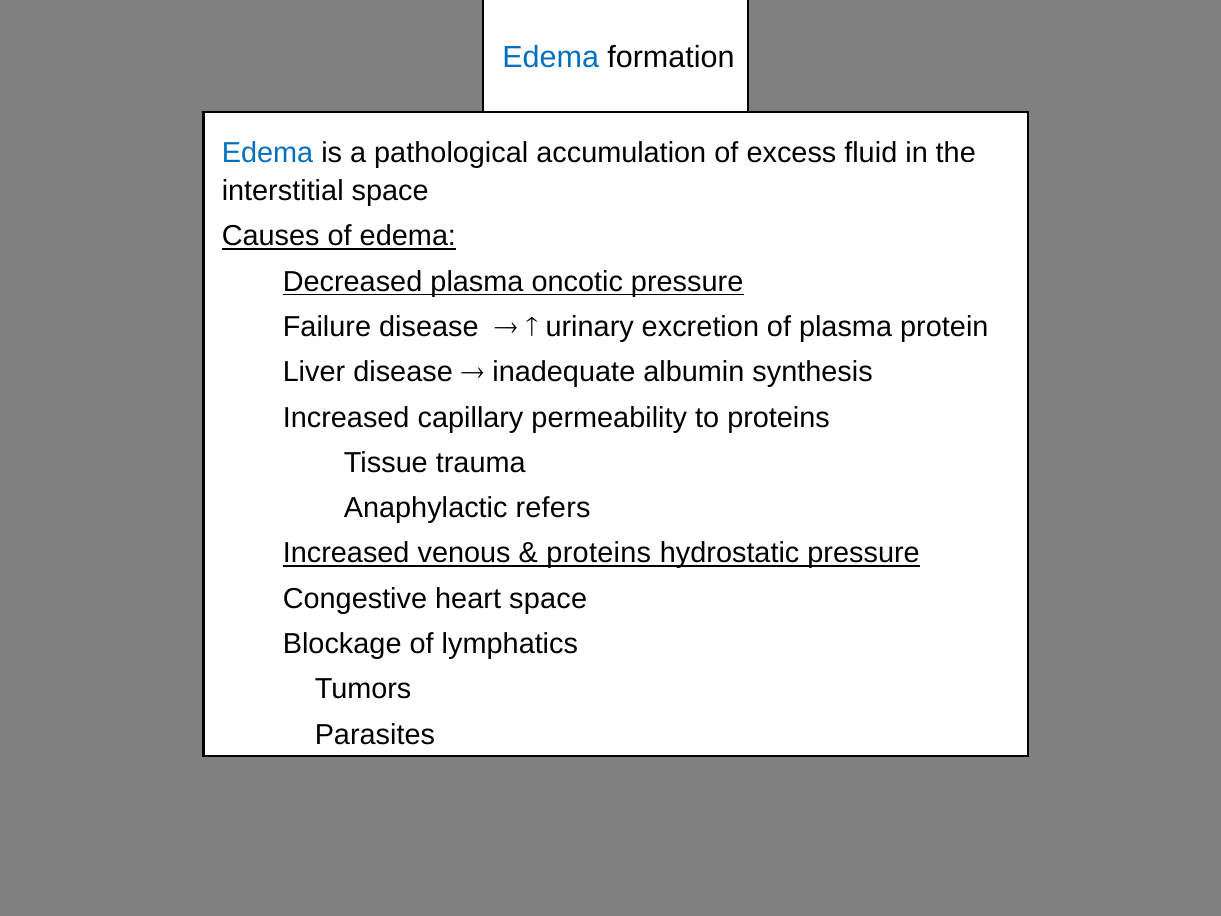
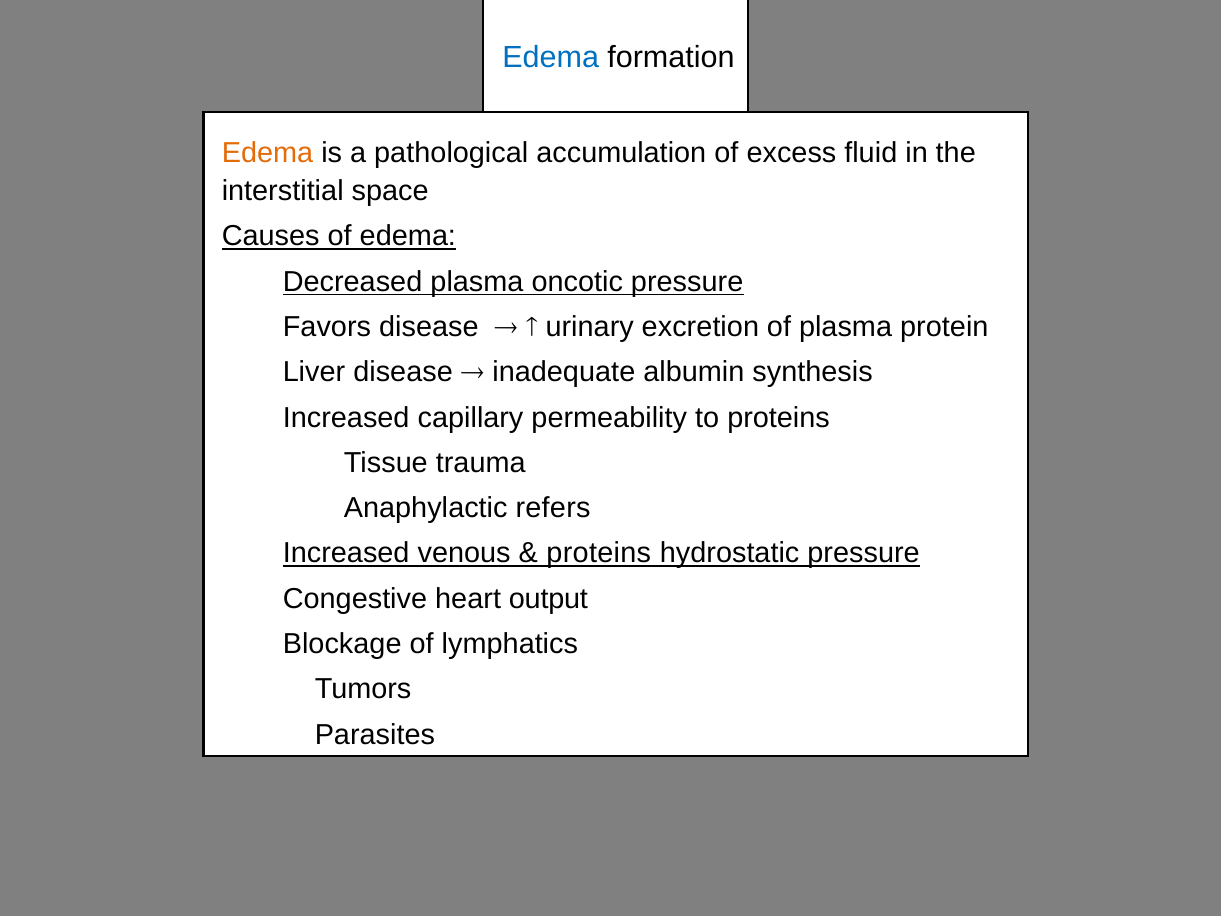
Edema at (267, 153) colour: blue -> orange
Failure: Failure -> Favors
heart space: space -> output
